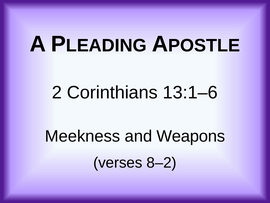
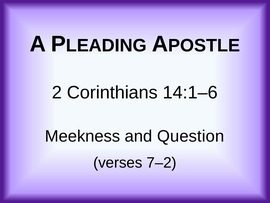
13:1–6: 13:1–6 -> 14:1–6
Weapons: Weapons -> Question
8–2: 8–2 -> 7–2
